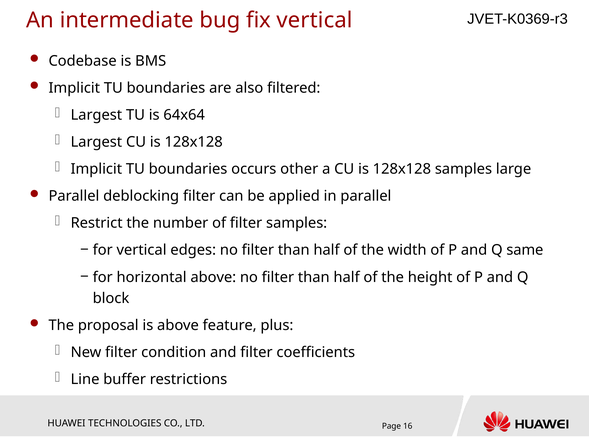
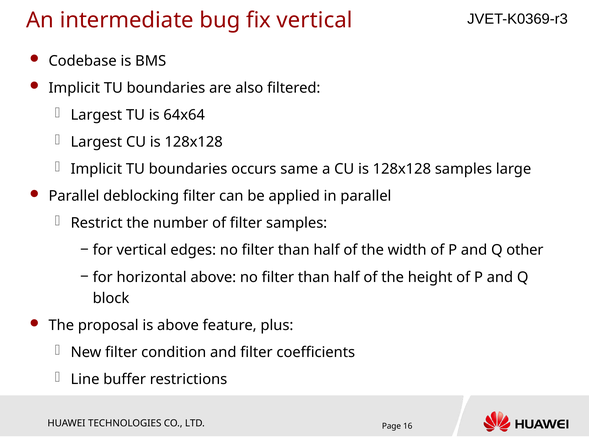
other: other -> same
same: same -> other
